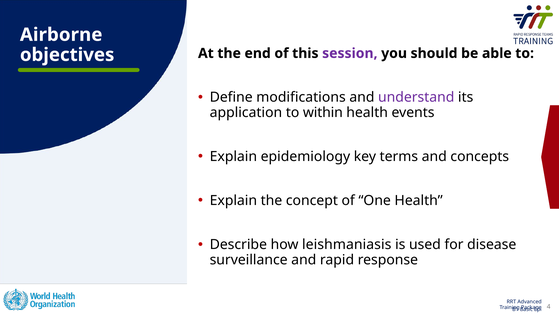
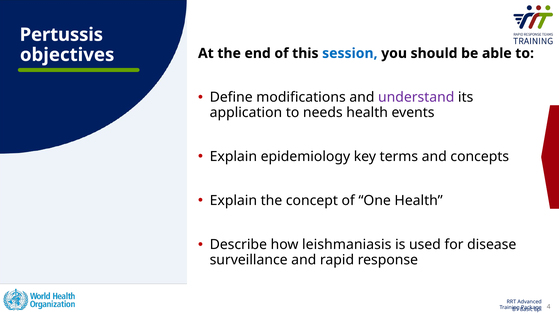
Airborne: Airborne -> Pertussis
session colour: purple -> blue
within: within -> needs
